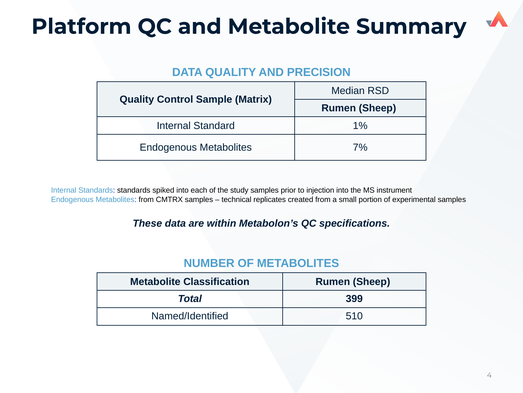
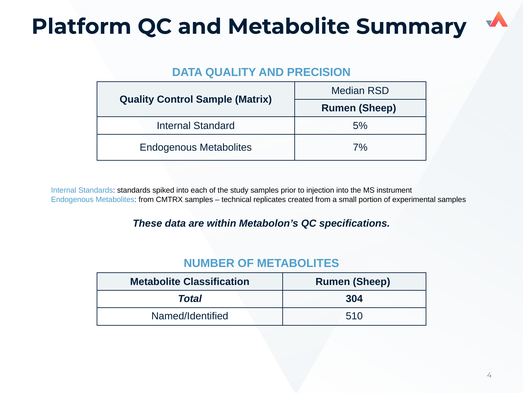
1%: 1% -> 5%
399: 399 -> 304
